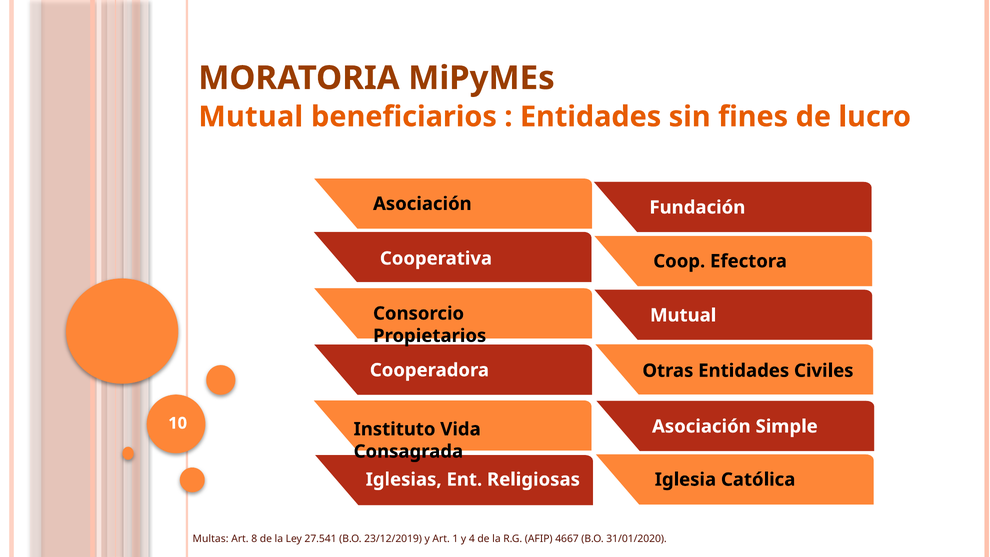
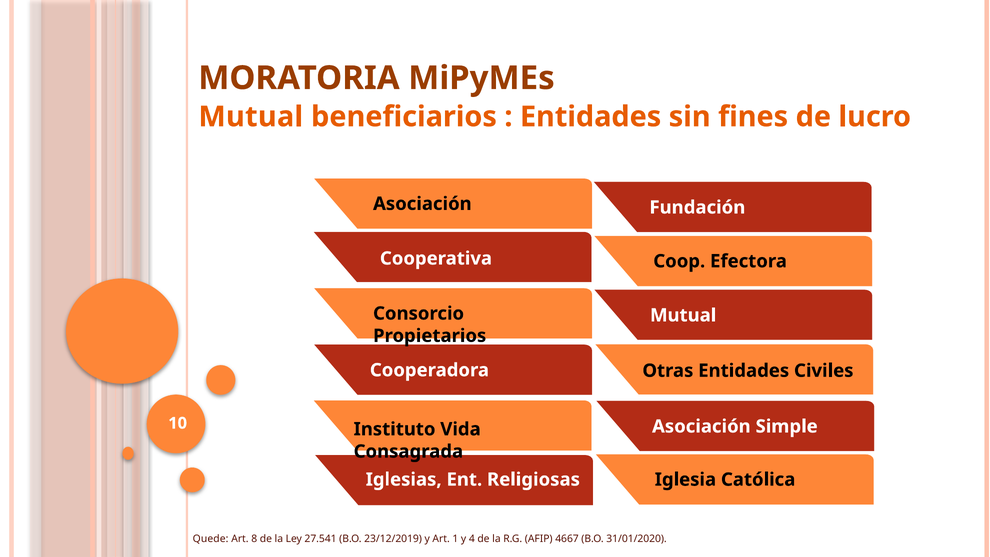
Multas: Multas -> Quede
